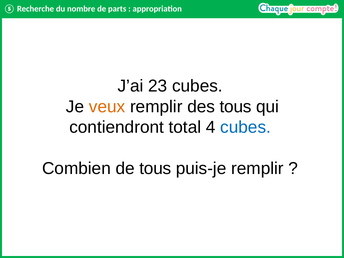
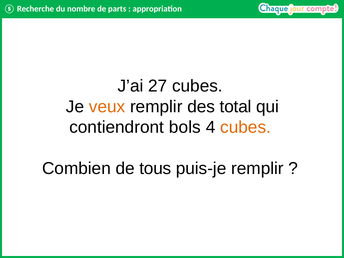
23: 23 -> 27
des tous: tous -> total
total: total -> bols
cubes at (246, 127) colour: blue -> orange
